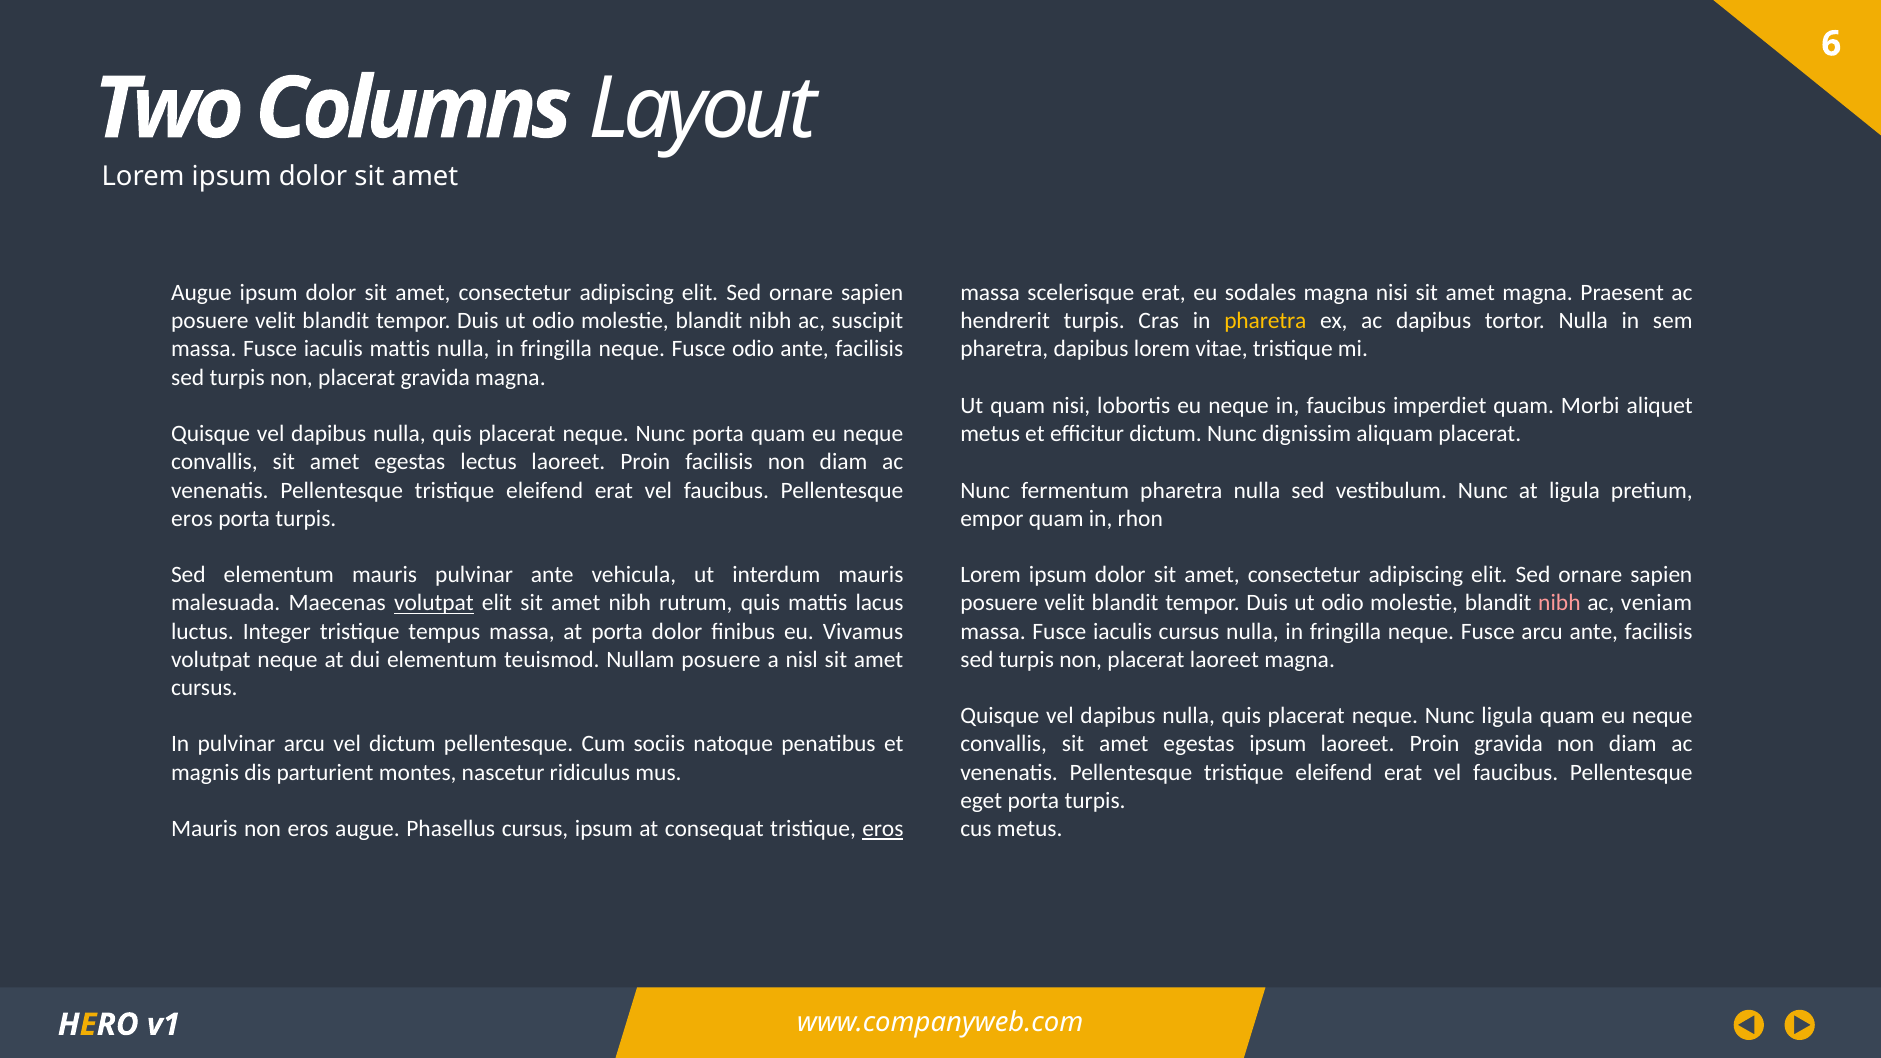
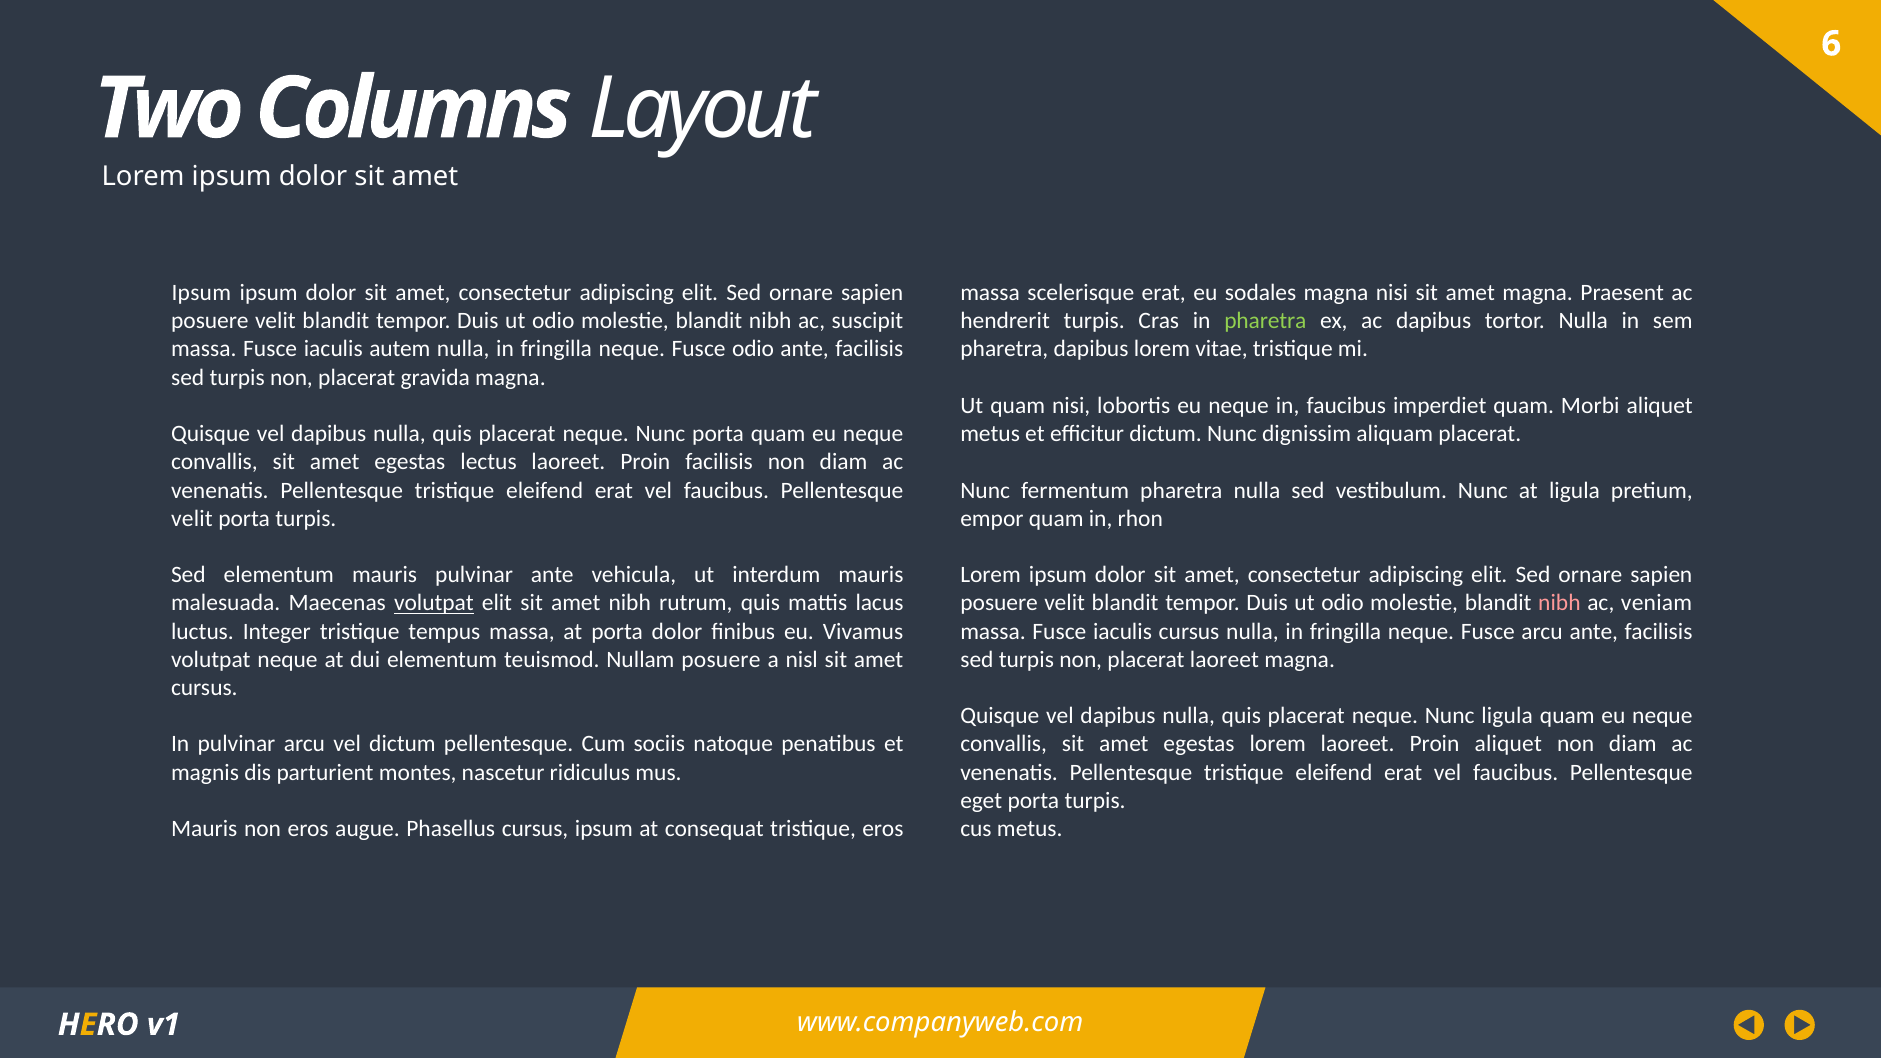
Augue at (201, 293): Augue -> Ipsum
pharetra at (1265, 321) colour: yellow -> light green
iaculis mattis: mattis -> autem
eros at (192, 518): eros -> velit
egestas ipsum: ipsum -> lorem
Proin gravida: gravida -> aliquet
eros at (883, 829) underline: present -> none
